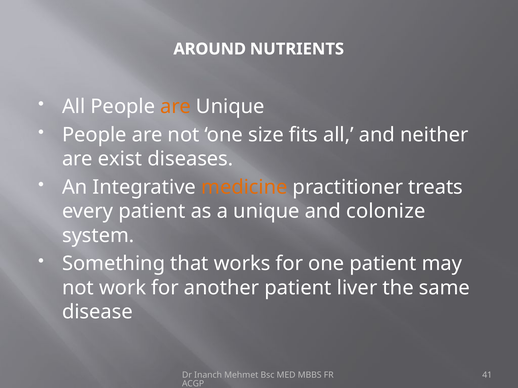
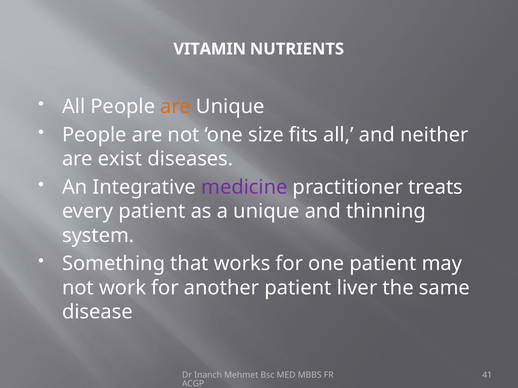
AROUND: AROUND -> VITAMIN
medicine colour: orange -> purple
colonize: colonize -> thinning
